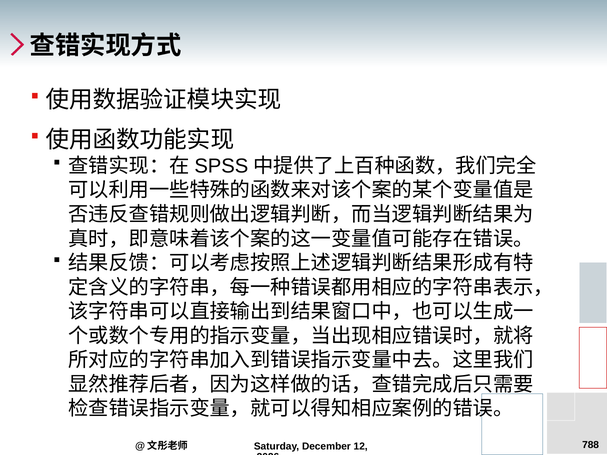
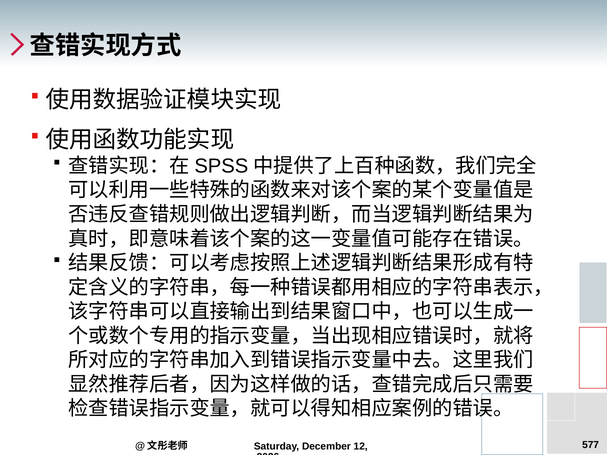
788: 788 -> 577
